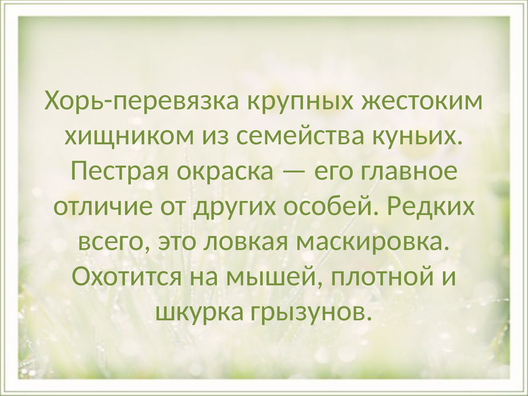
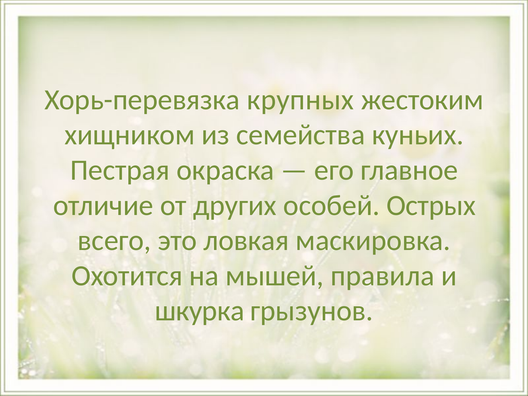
Редких: Редких -> Острых
плотной: плотной -> правила
